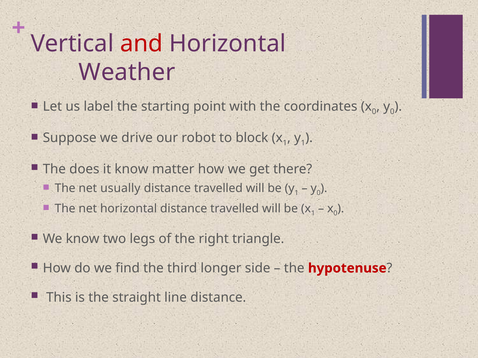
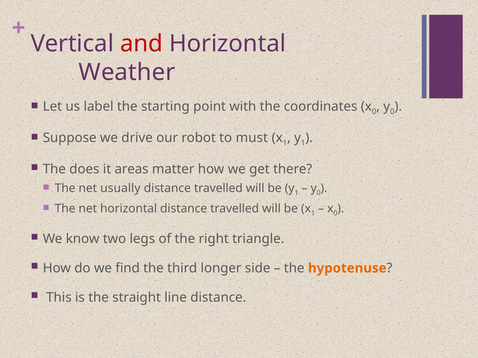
block: block -> must
it know: know -> areas
hypotenuse colour: red -> orange
